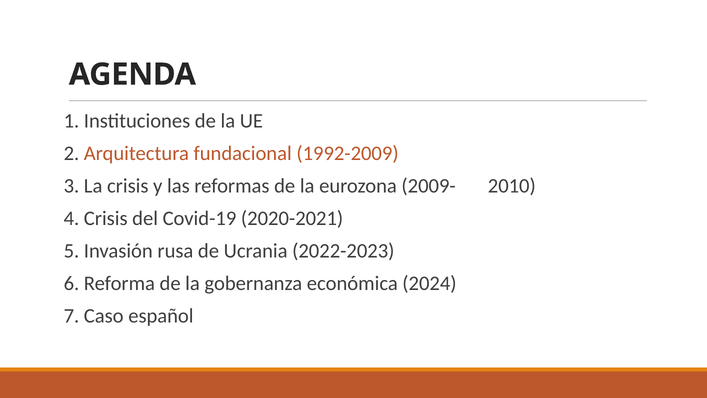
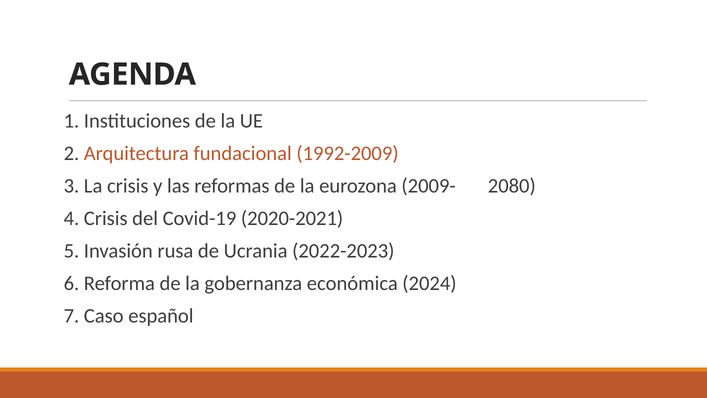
2010: 2010 -> 2080
